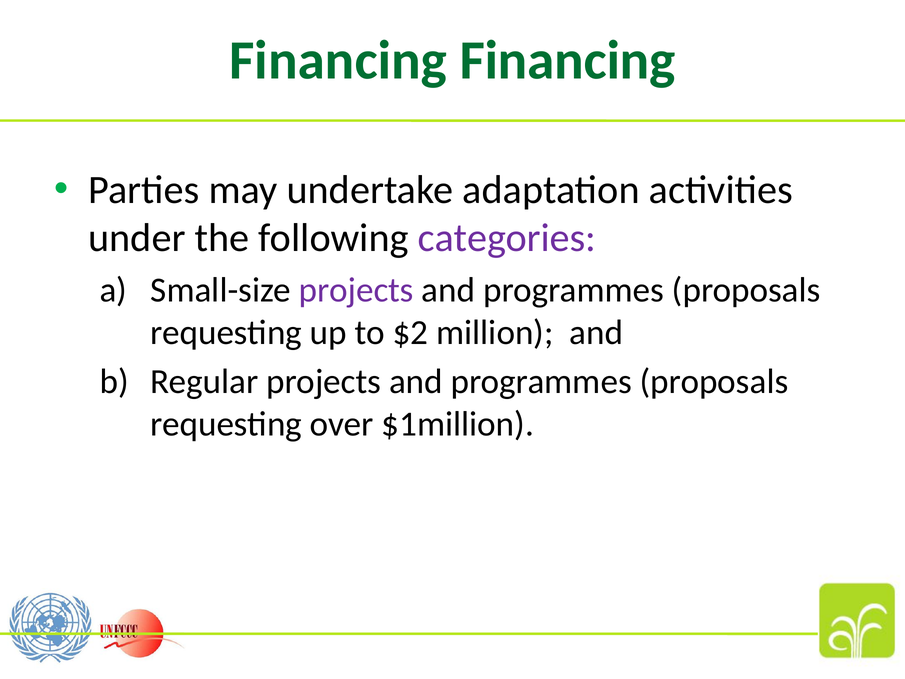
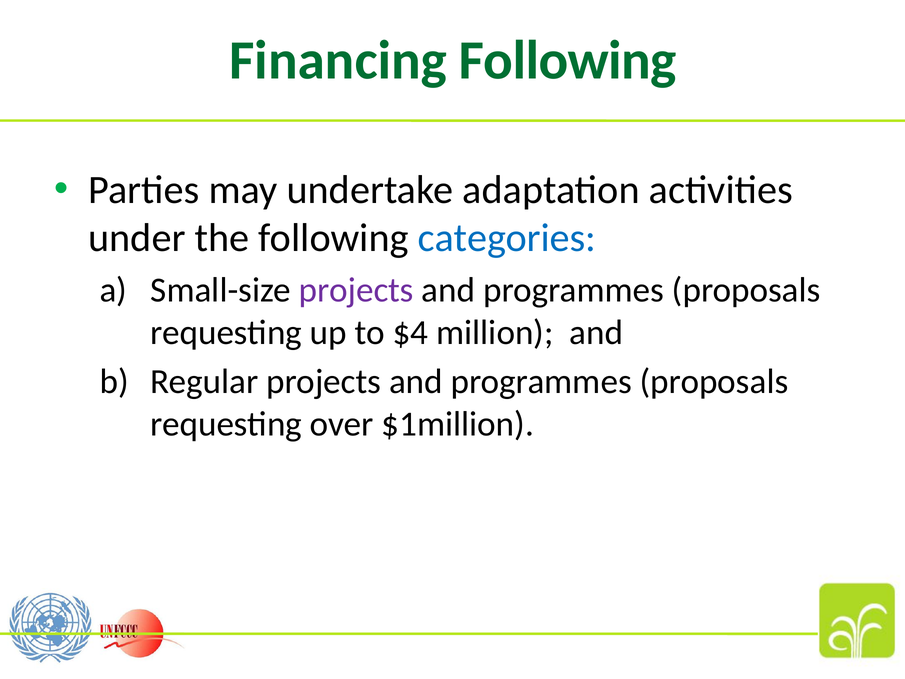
Financing Financing: Financing -> Following
categories colour: purple -> blue
$2: $2 -> $4
